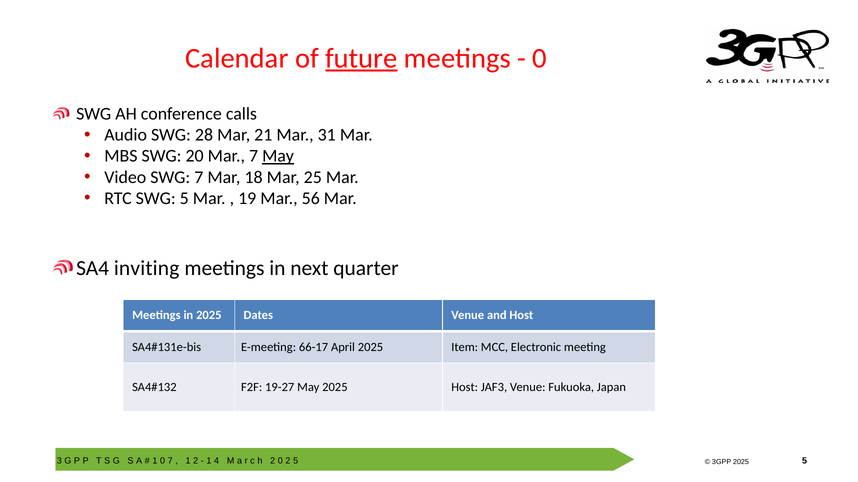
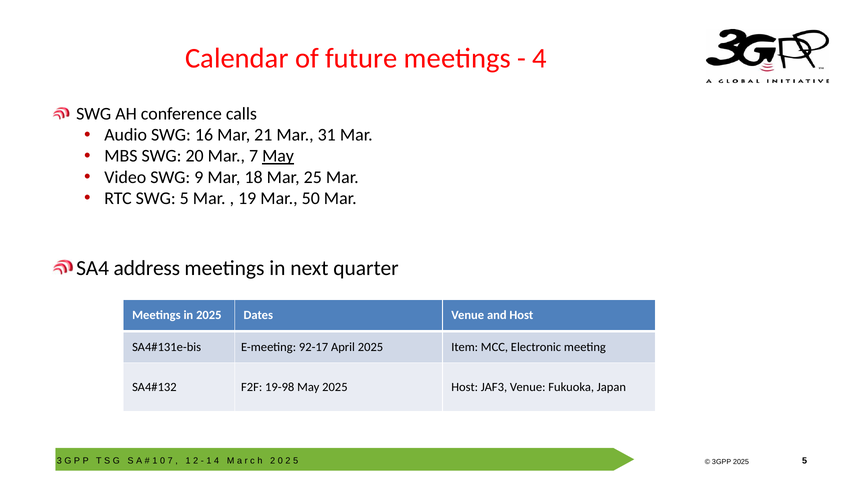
future underline: present -> none
0 at (540, 58): 0 -> 4
28: 28 -> 16
SWG 7: 7 -> 9
56: 56 -> 50
inviting: inviting -> address
66-17: 66-17 -> 92-17
19-27: 19-27 -> 19-98
